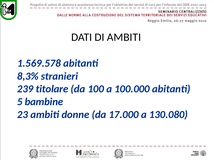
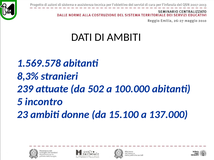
titolare: titolare -> attuate
100: 100 -> 502
bambine: bambine -> incontro
17.000: 17.000 -> 15.100
130.080: 130.080 -> 137.000
